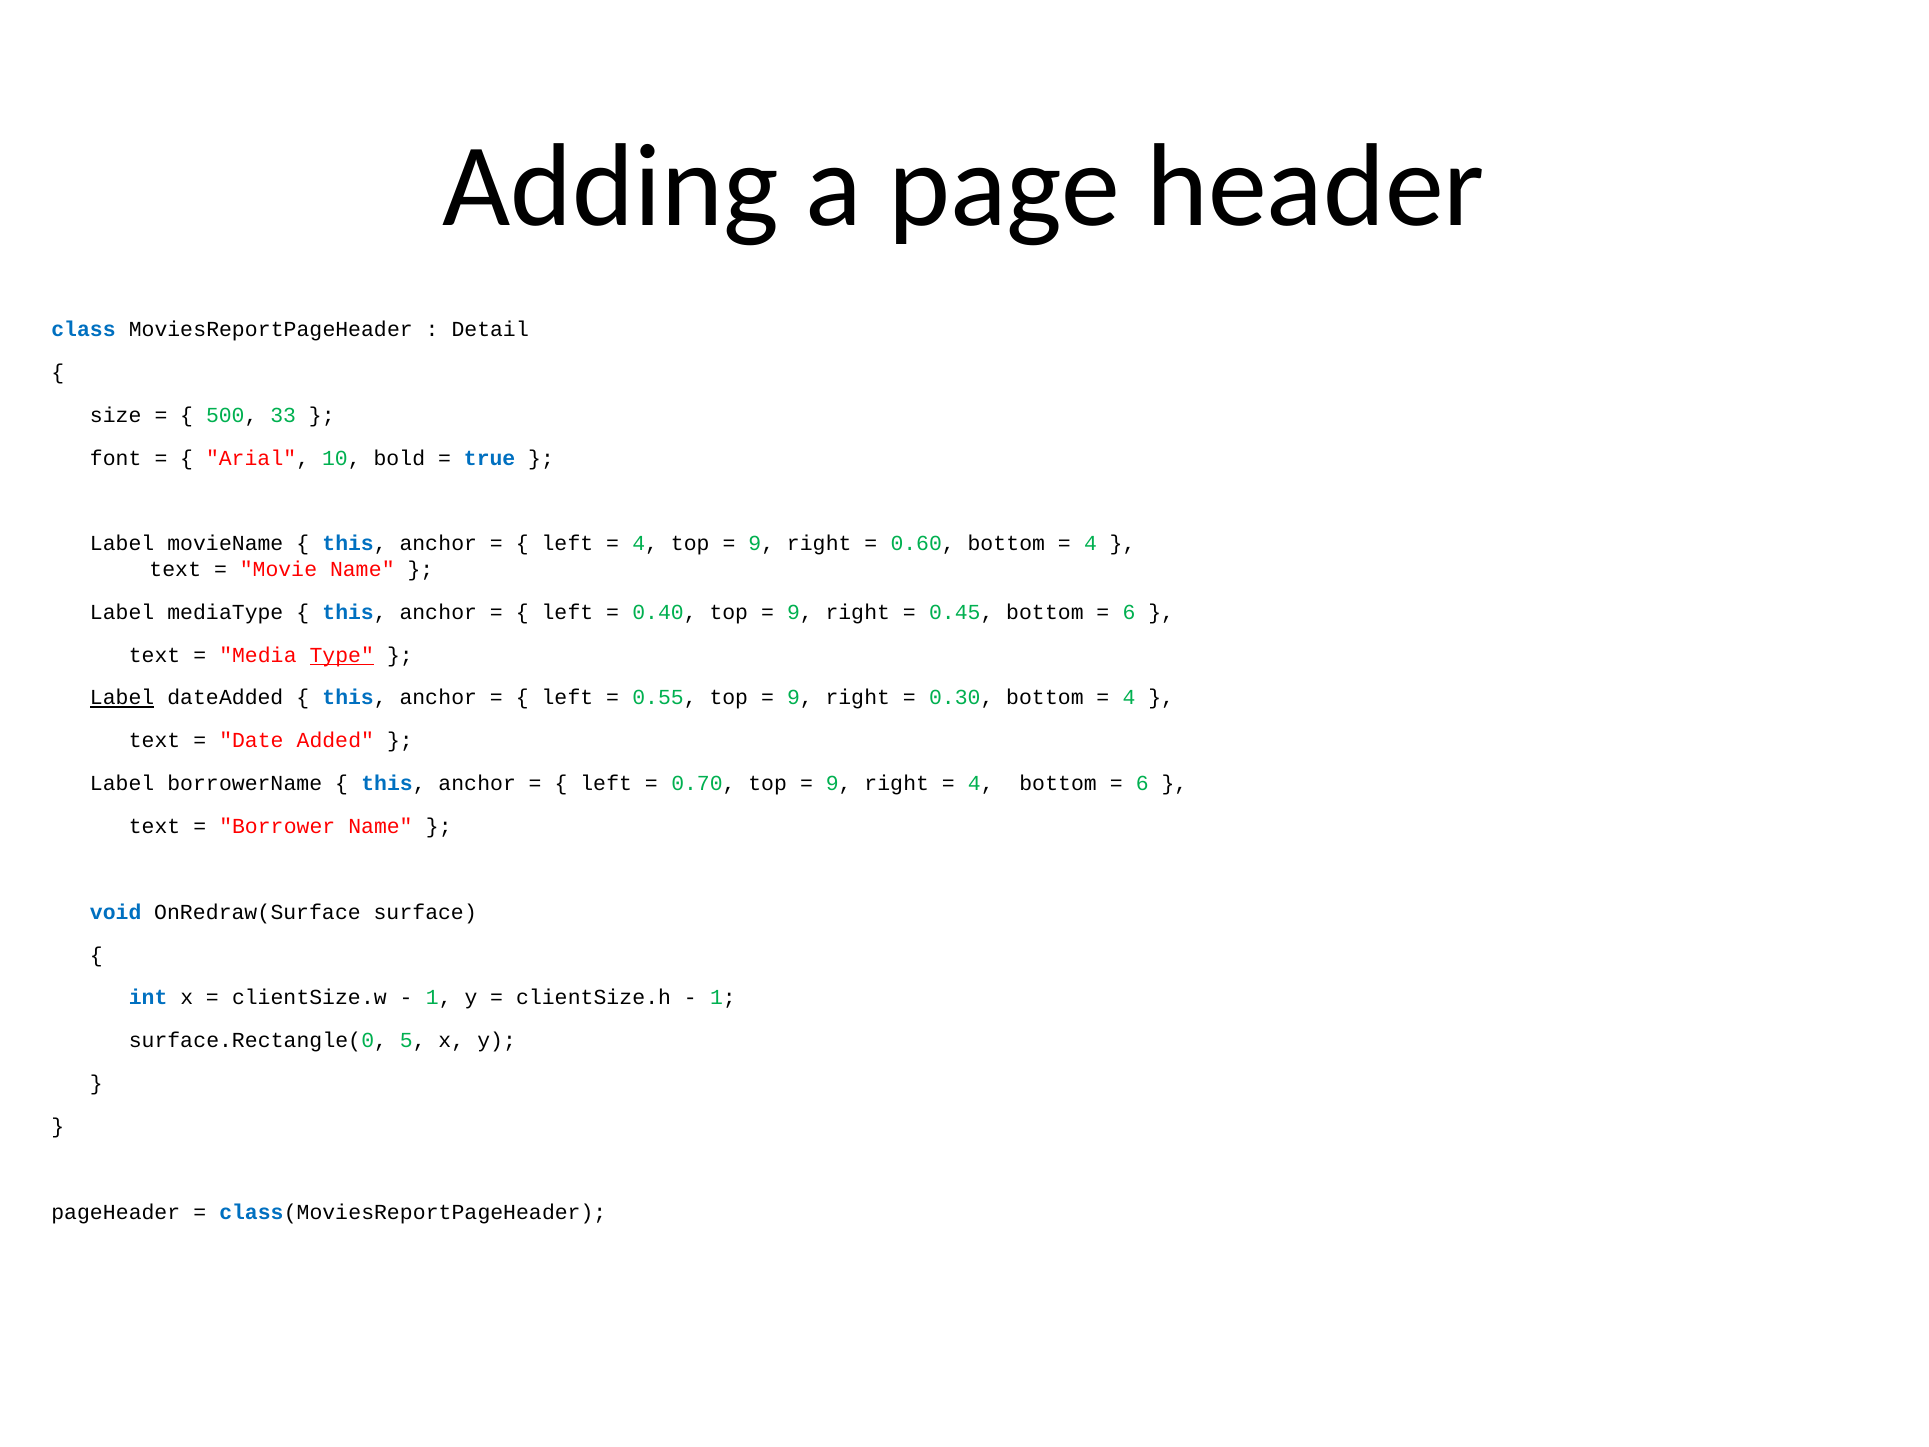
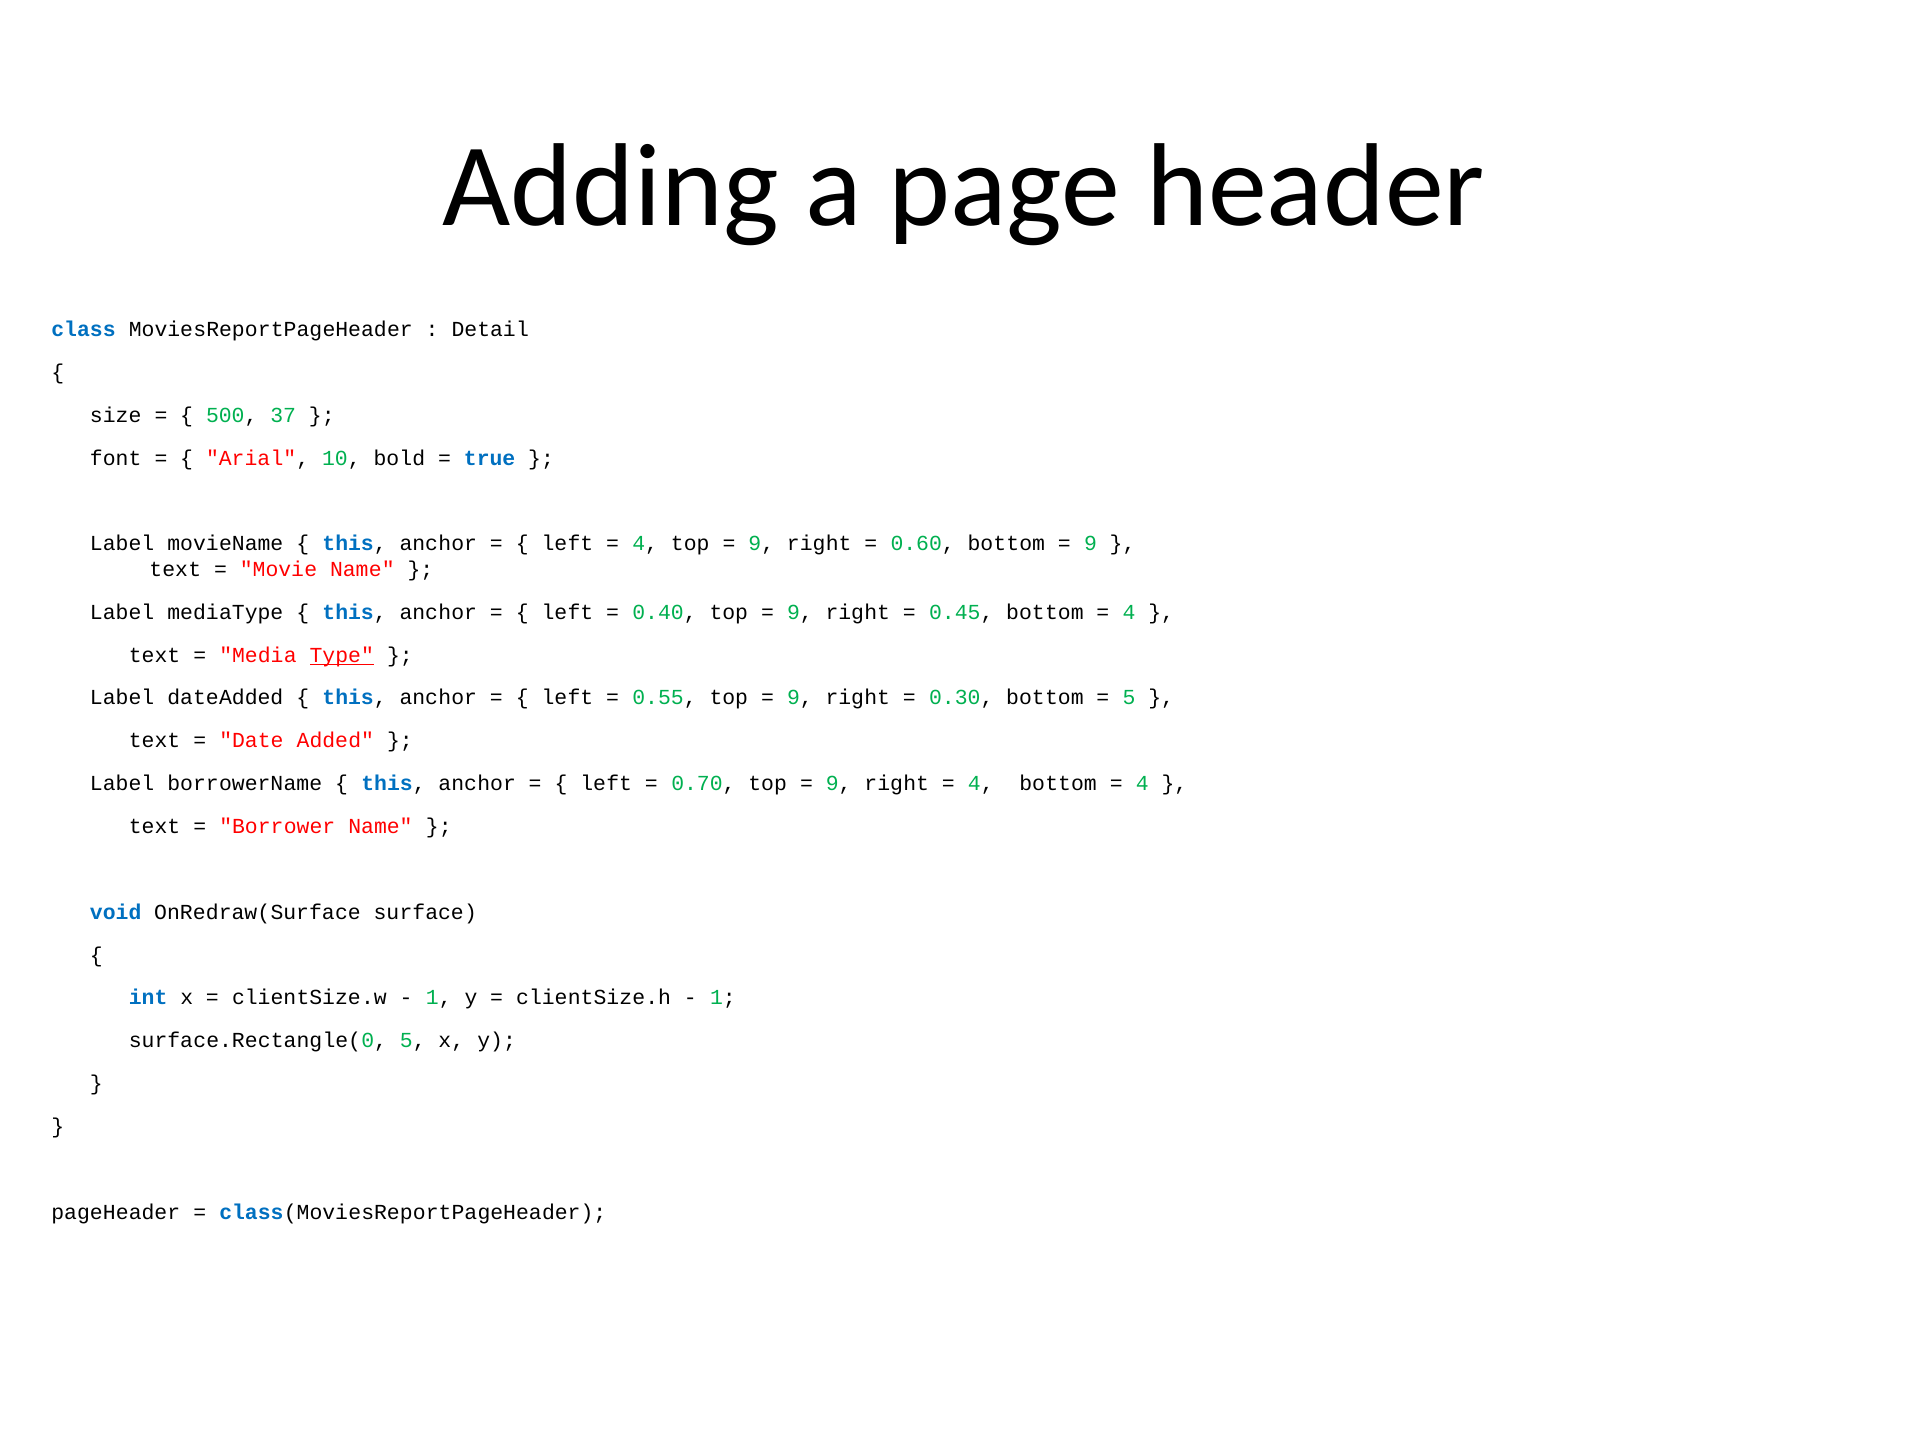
33: 33 -> 37
4 at (1090, 544): 4 -> 9
6 at (1129, 612): 6 -> 4
Label at (122, 698) underline: present -> none
4 at (1129, 698): 4 -> 5
6 at (1142, 783): 6 -> 4
